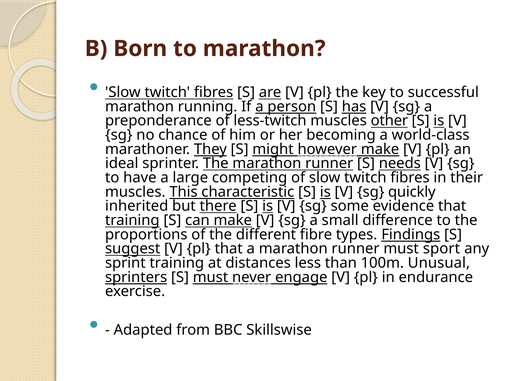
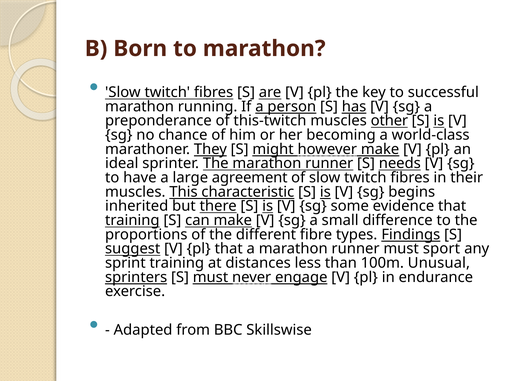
less-twitch: less-twitch -> this-twitch
competing: competing -> agreement
quickly: quickly -> begins
